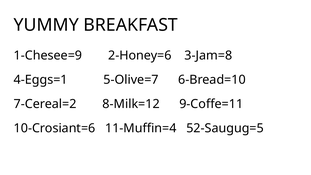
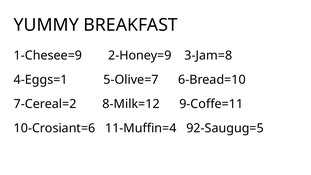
2-Honey=6: 2-Honey=6 -> 2-Honey=9
52-Saugug=5: 52-Saugug=5 -> 92-Saugug=5
